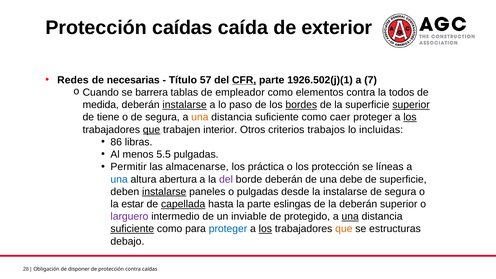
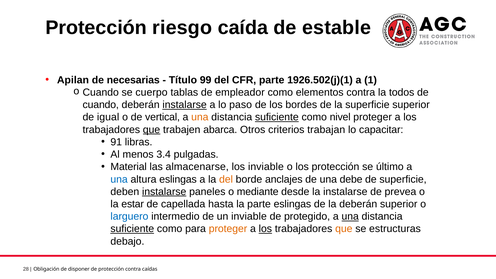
Protección caídas: caídas -> riesgo
exterior: exterior -> estable
Redes: Redes -> Apilan
57: 57 -> 99
CFR underline: present -> none
7: 7 -> 1
barrera: barrera -> cuerpo
medida at (101, 105): medida -> cuando
bordes underline: present -> none
superior at (411, 105) underline: present -> none
tiene: tiene -> igual
o de segura: segura -> vertical
suficiente at (277, 117) underline: none -> present
caer: caer -> nivel
los at (410, 117) underline: present -> none
interior: interior -> abarca
trabajos: trabajos -> trabajan
incluidas: incluidas -> capacitar
86: 86 -> 91
5.5: 5.5 -> 3.4
Permitir: Permitir -> Material
los práctica: práctica -> inviable
líneas: líneas -> último
altura abertura: abertura -> eslingas
del at (226, 179) colour: purple -> orange
borde deberán: deberán -> anclajes
o pulgadas: pulgadas -> mediante
segura at (400, 192): segura -> prevea
capellada underline: present -> none
larguero colour: purple -> blue
proteger at (228, 229) colour: blue -> orange
